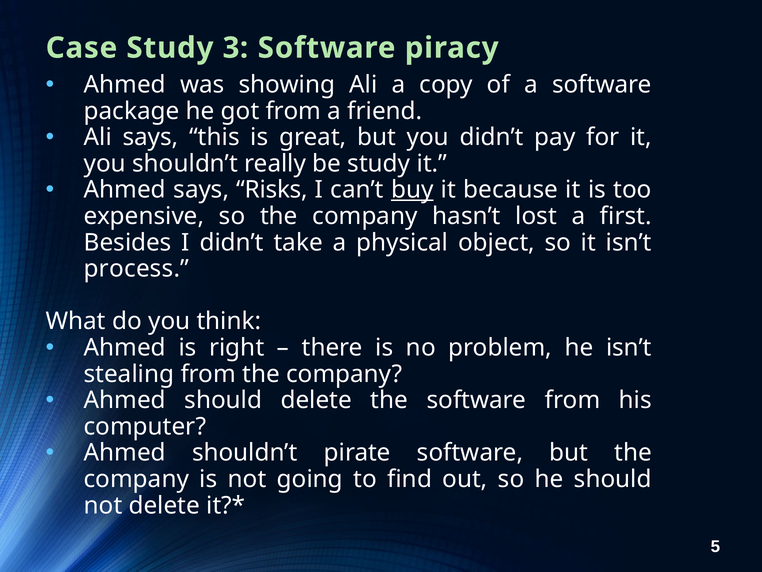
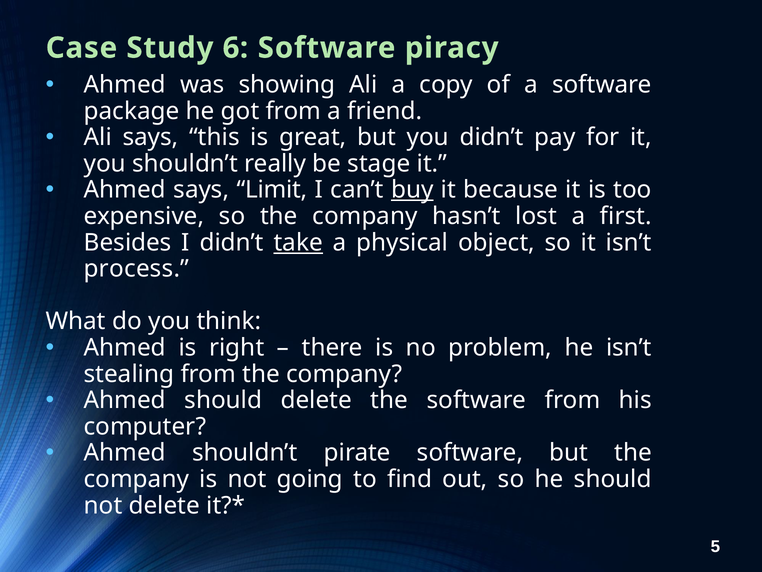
3: 3 -> 6
be study: study -> stage
Risks: Risks -> Limit
take underline: none -> present
